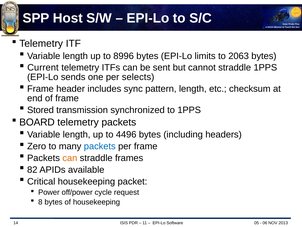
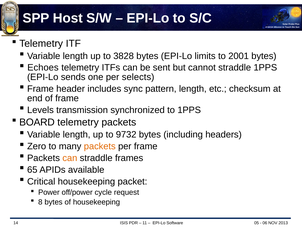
8996: 8996 -> 3828
2063: 2063 -> 2001
Current: Current -> Echoes
Stored: Stored -> Levels
4496: 4496 -> 9732
packets at (100, 146) colour: blue -> orange
82: 82 -> 65
